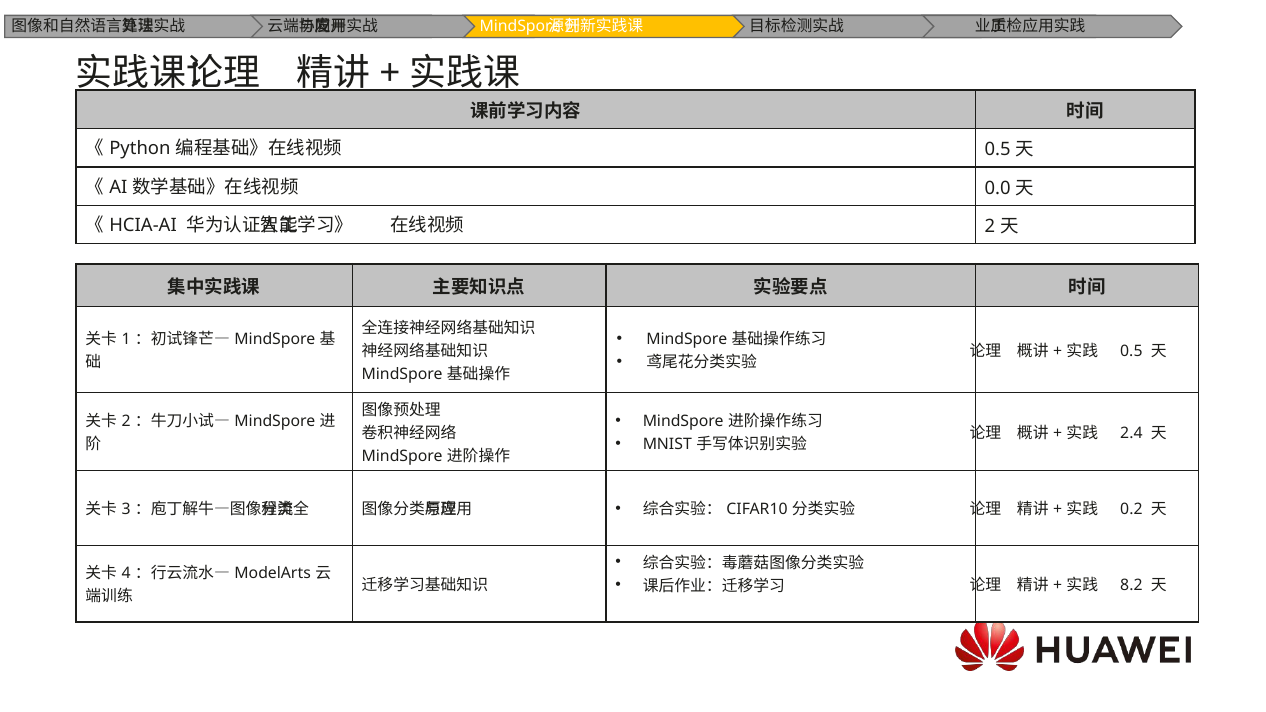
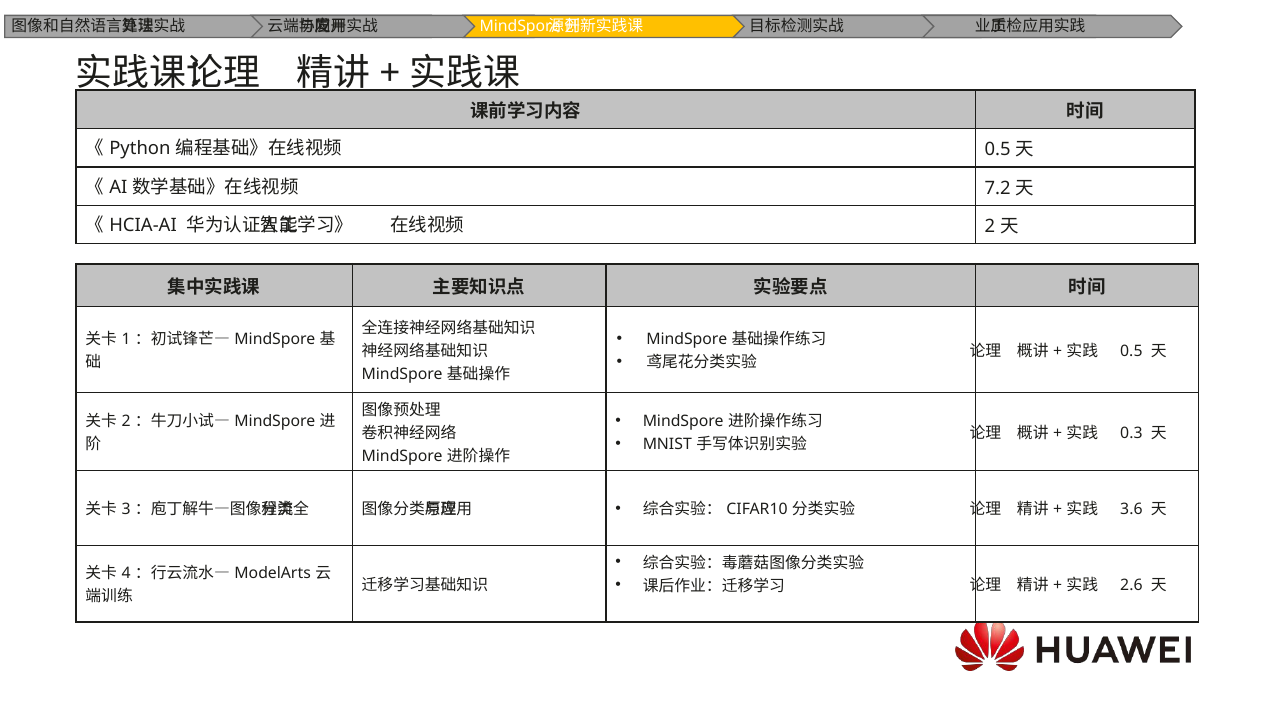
0.0: 0.0 -> 7.2
2.4: 2.4 -> 0.3
0.2: 0.2 -> 3.6
8.2: 8.2 -> 2.6
